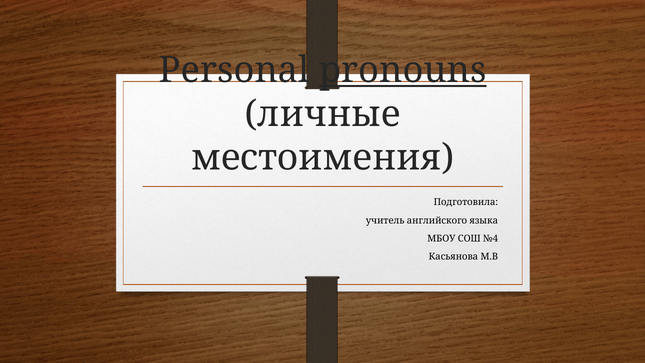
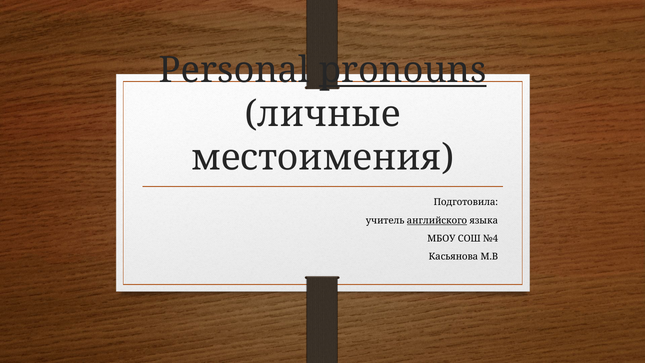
английского underline: none -> present
